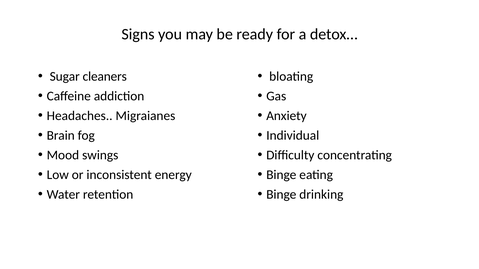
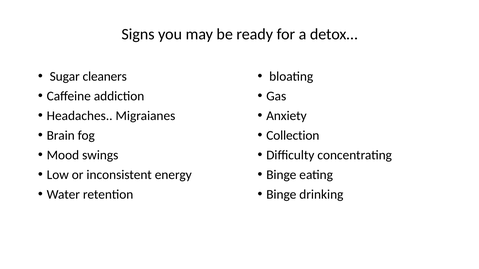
Individual: Individual -> Collection
